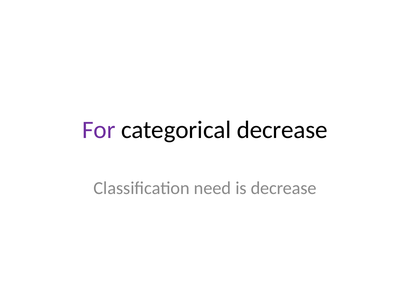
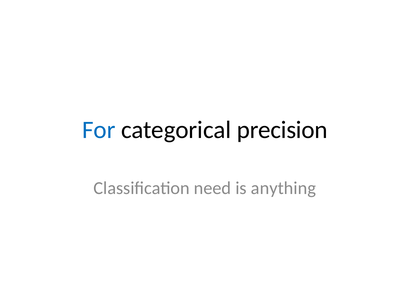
For colour: purple -> blue
categorical decrease: decrease -> precision
is decrease: decrease -> anything
